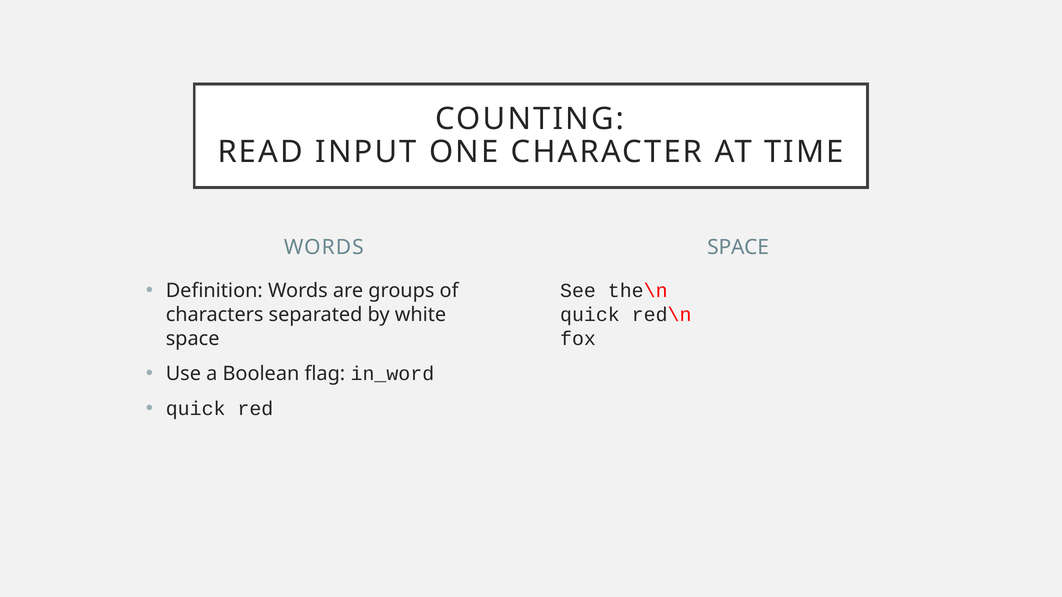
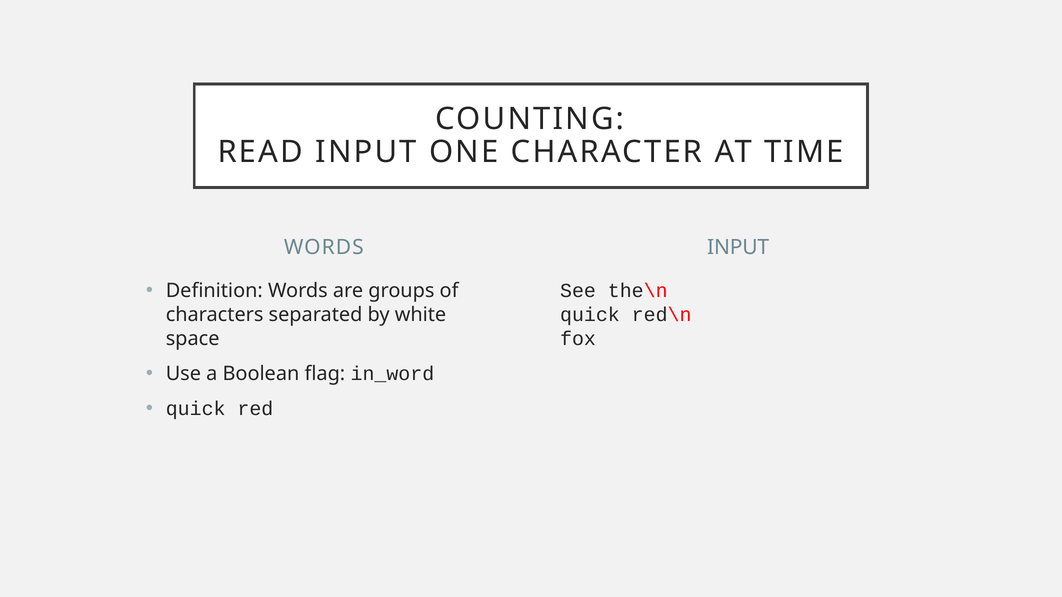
SPACE at (738, 248): SPACE -> INPUT
